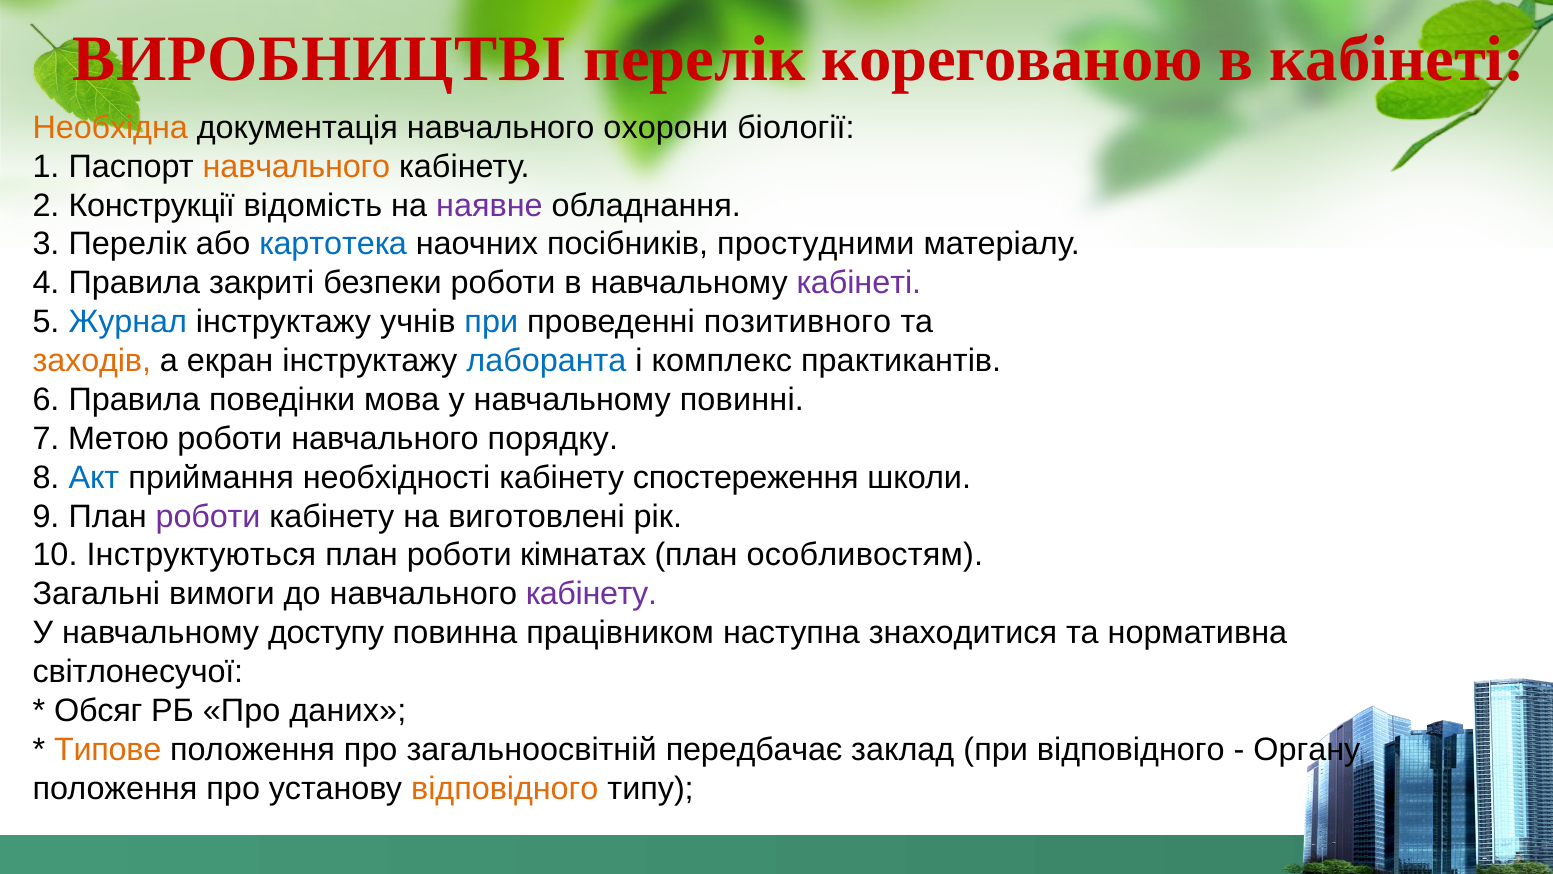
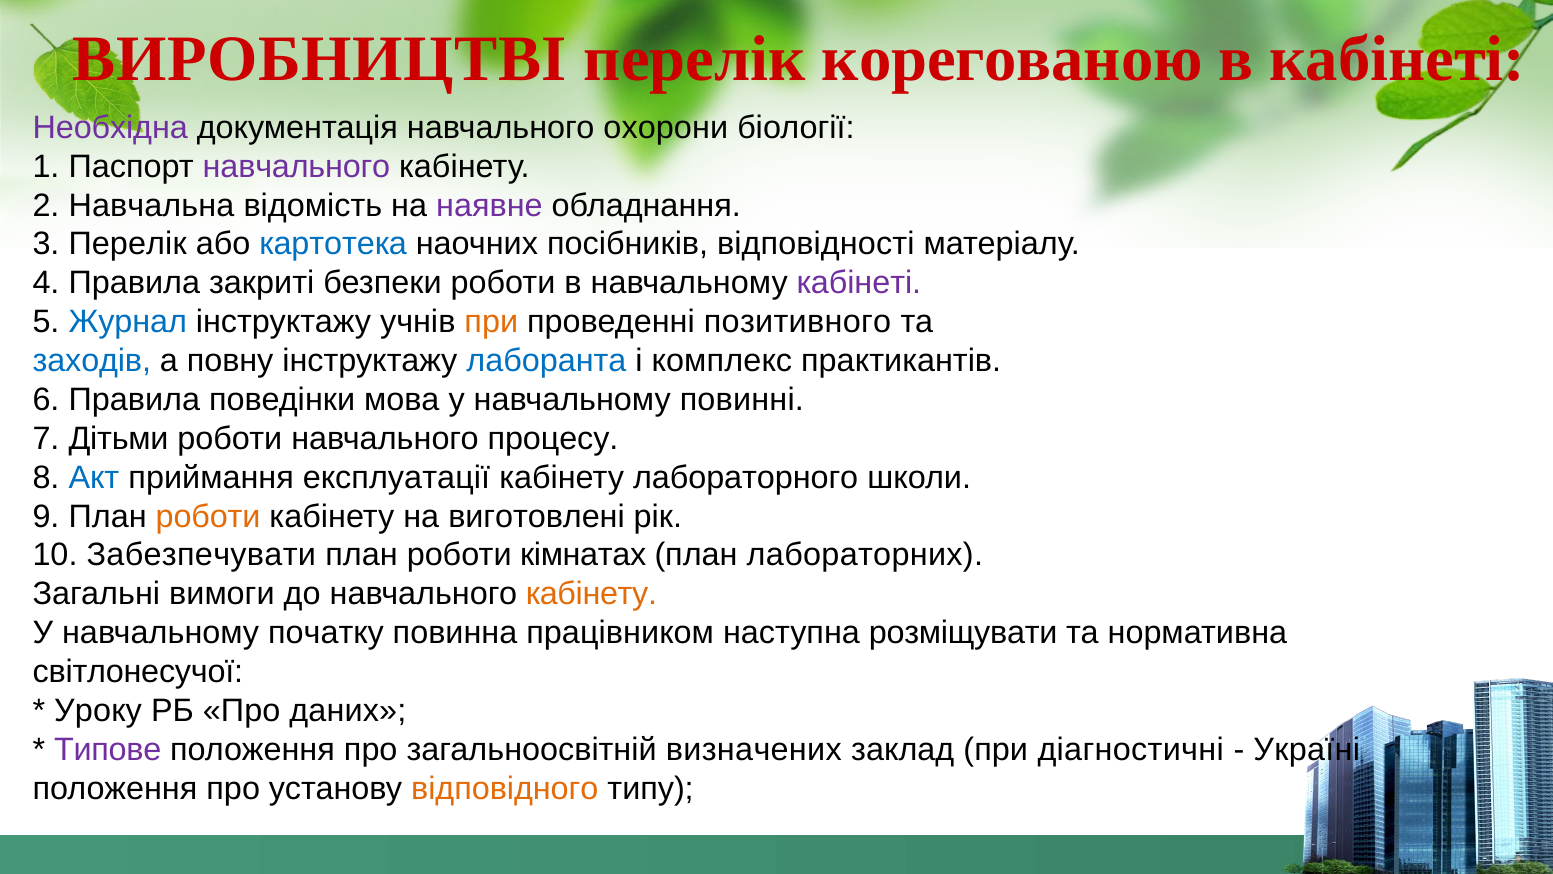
Необхідна colour: orange -> purple
навчального at (296, 167) colour: orange -> purple
Конструкції: Конструкції -> Навчальна
простудними: простудними -> відповідності
при at (491, 322) colour: blue -> orange
заходів colour: orange -> blue
екран: екран -> повну
Метою: Метою -> Дітьми
порядку: порядку -> процесу
необхідності: необхідності -> експлуатації
спостереження: спостереження -> лабораторного
роботи at (208, 516) colour: purple -> orange
Інструктуються: Інструктуються -> Забезпечувати
особливостям: особливостям -> лабораторних
кабінету at (592, 594) colour: purple -> orange
доступу: доступу -> початку
знаходитися: знаходитися -> розміщувати
Обсяг: Обсяг -> Уроку
Типове colour: orange -> purple
передбачає: передбачає -> визначених
при відповідного: відповідного -> діагностичні
Органу: Органу -> Україні
